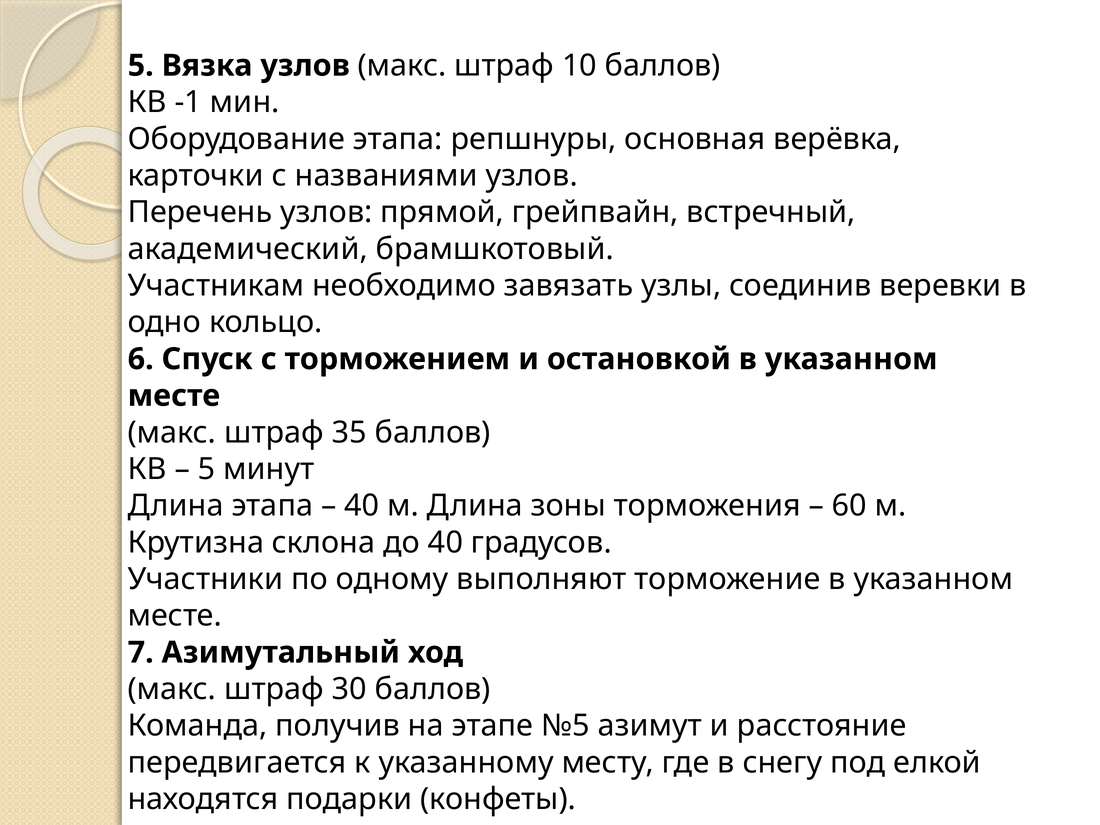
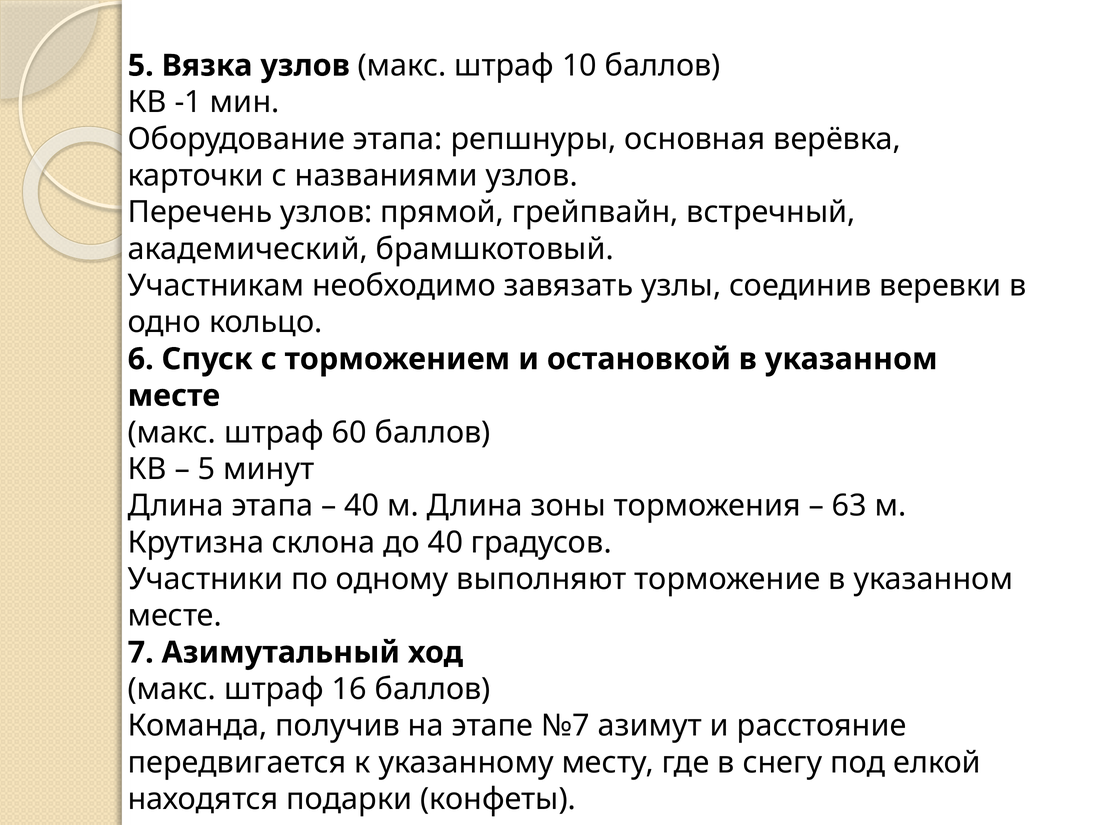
35: 35 -> 60
60: 60 -> 63
30: 30 -> 16
№5: №5 -> №7
